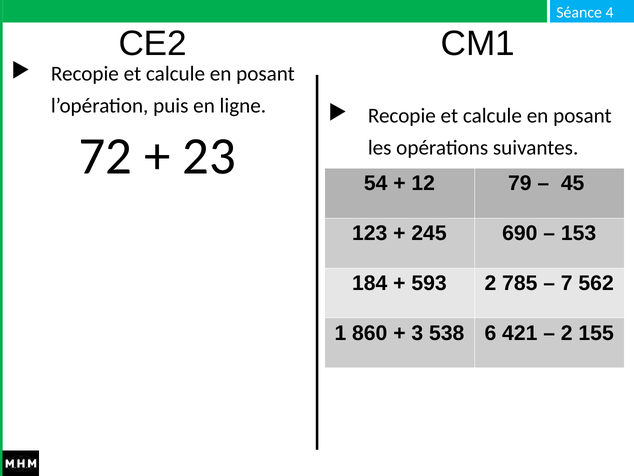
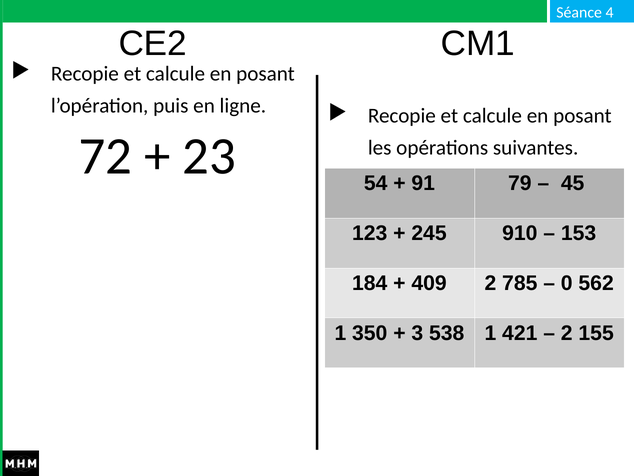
12: 12 -> 91
690: 690 -> 910
593: 593 -> 409
7: 7 -> 0
860: 860 -> 350
538 6: 6 -> 1
